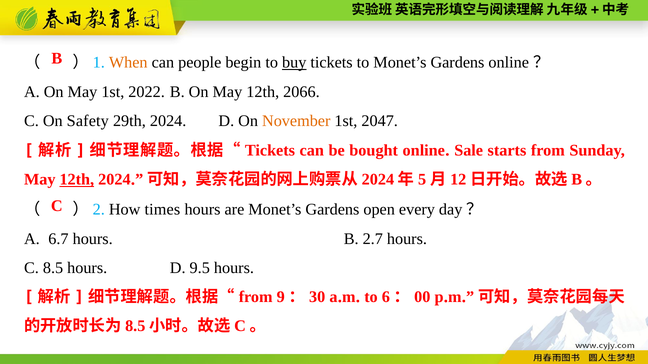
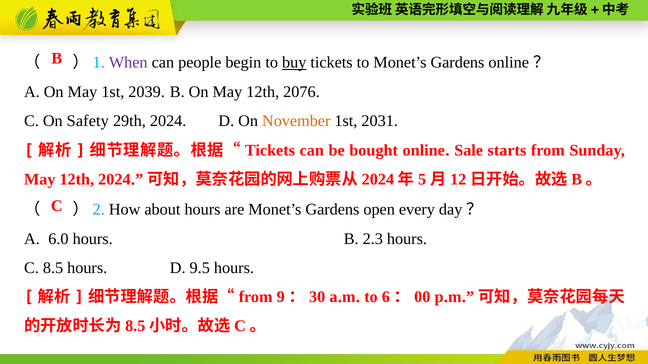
When colour: orange -> purple
2022: 2022 -> 2039
2066: 2066 -> 2076
2047: 2047 -> 2031
12th at (77, 180) underline: present -> none
times: times -> about
6.7: 6.7 -> 6.0
2.7: 2.7 -> 2.3
